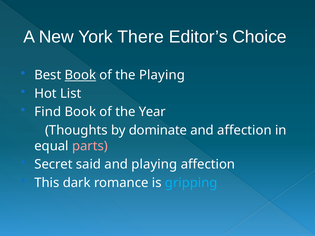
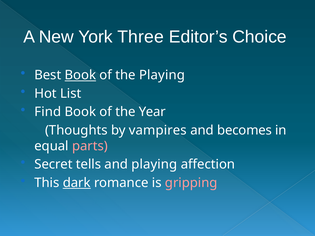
There: There -> Three
dominate: dominate -> vampires
and affection: affection -> becomes
said: said -> tells
dark underline: none -> present
gripping colour: light blue -> pink
